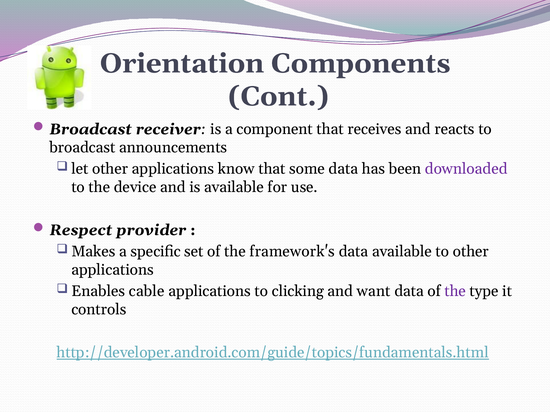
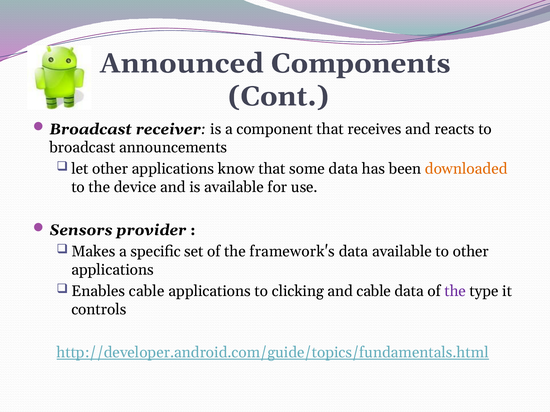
Orientation: Orientation -> Announced
downloaded colour: purple -> orange
Respect: Respect -> Sensors
and want: want -> cable
